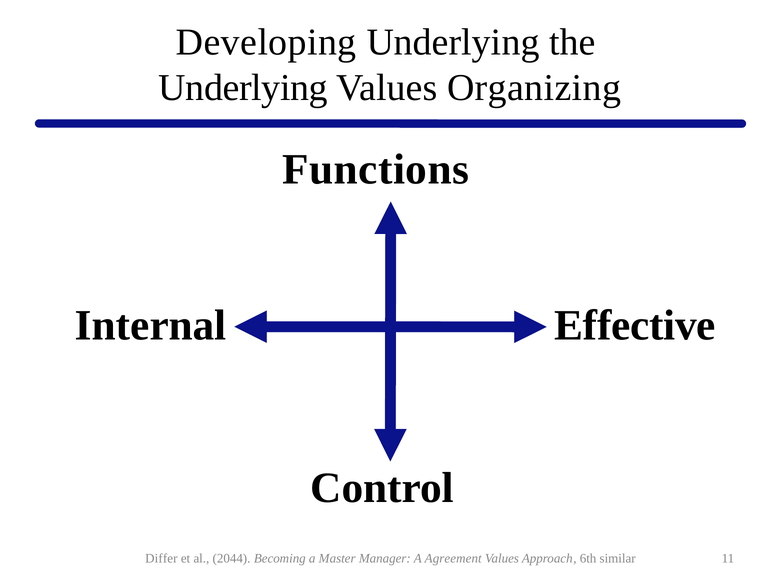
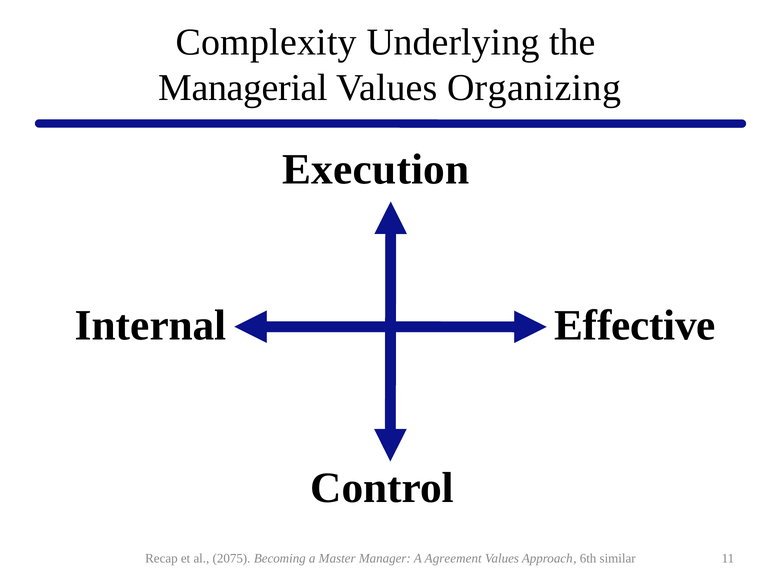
Developing: Developing -> Complexity
Underlying at (243, 88): Underlying -> Managerial
Functions: Functions -> Execution
Differ: Differ -> Recap
2044: 2044 -> 2075
